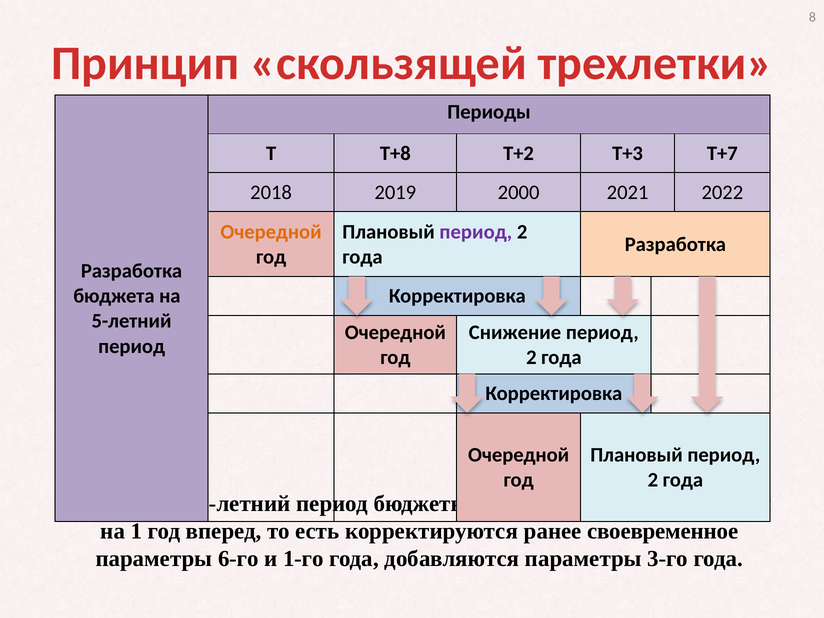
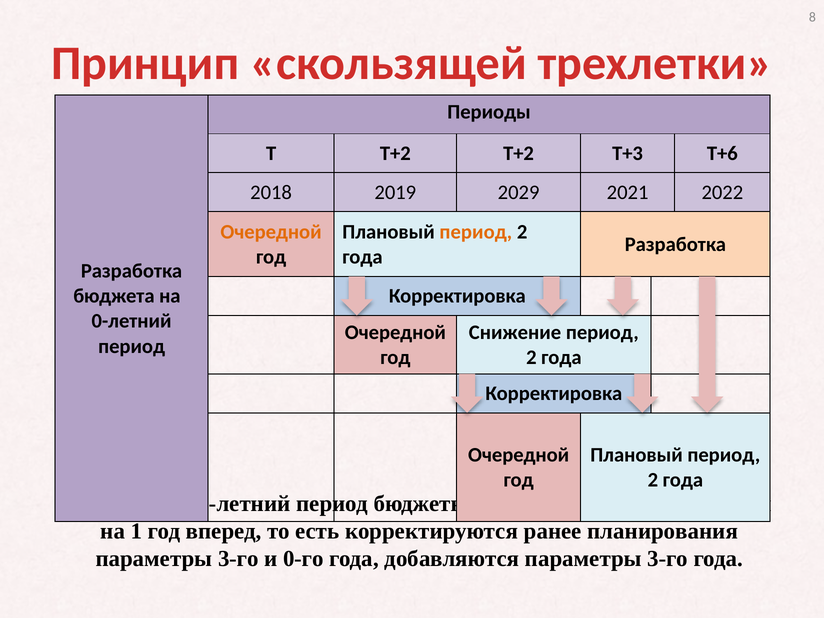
Т Т+8: Т+8 -> Т+2
Т+7: Т+7 -> Т+6
2000: 2000 -> 2029
период at (476, 232) colour: purple -> orange
5-летний: 5-летний -> 0-летний
ранее своевременное: своевременное -> планирования
6-го at (238, 559): 6-го -> 3-го
1-го: 1-го -> 0-го
